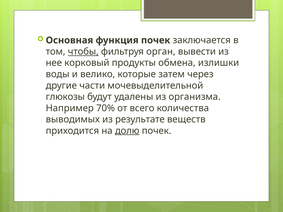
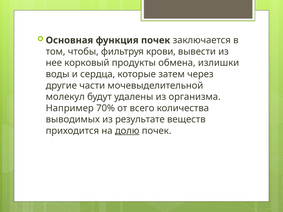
чтобы underline: present -> none
орган: орган -> крови
велико: велико -> сердца
глюкозы: глюкозы -> молекул
